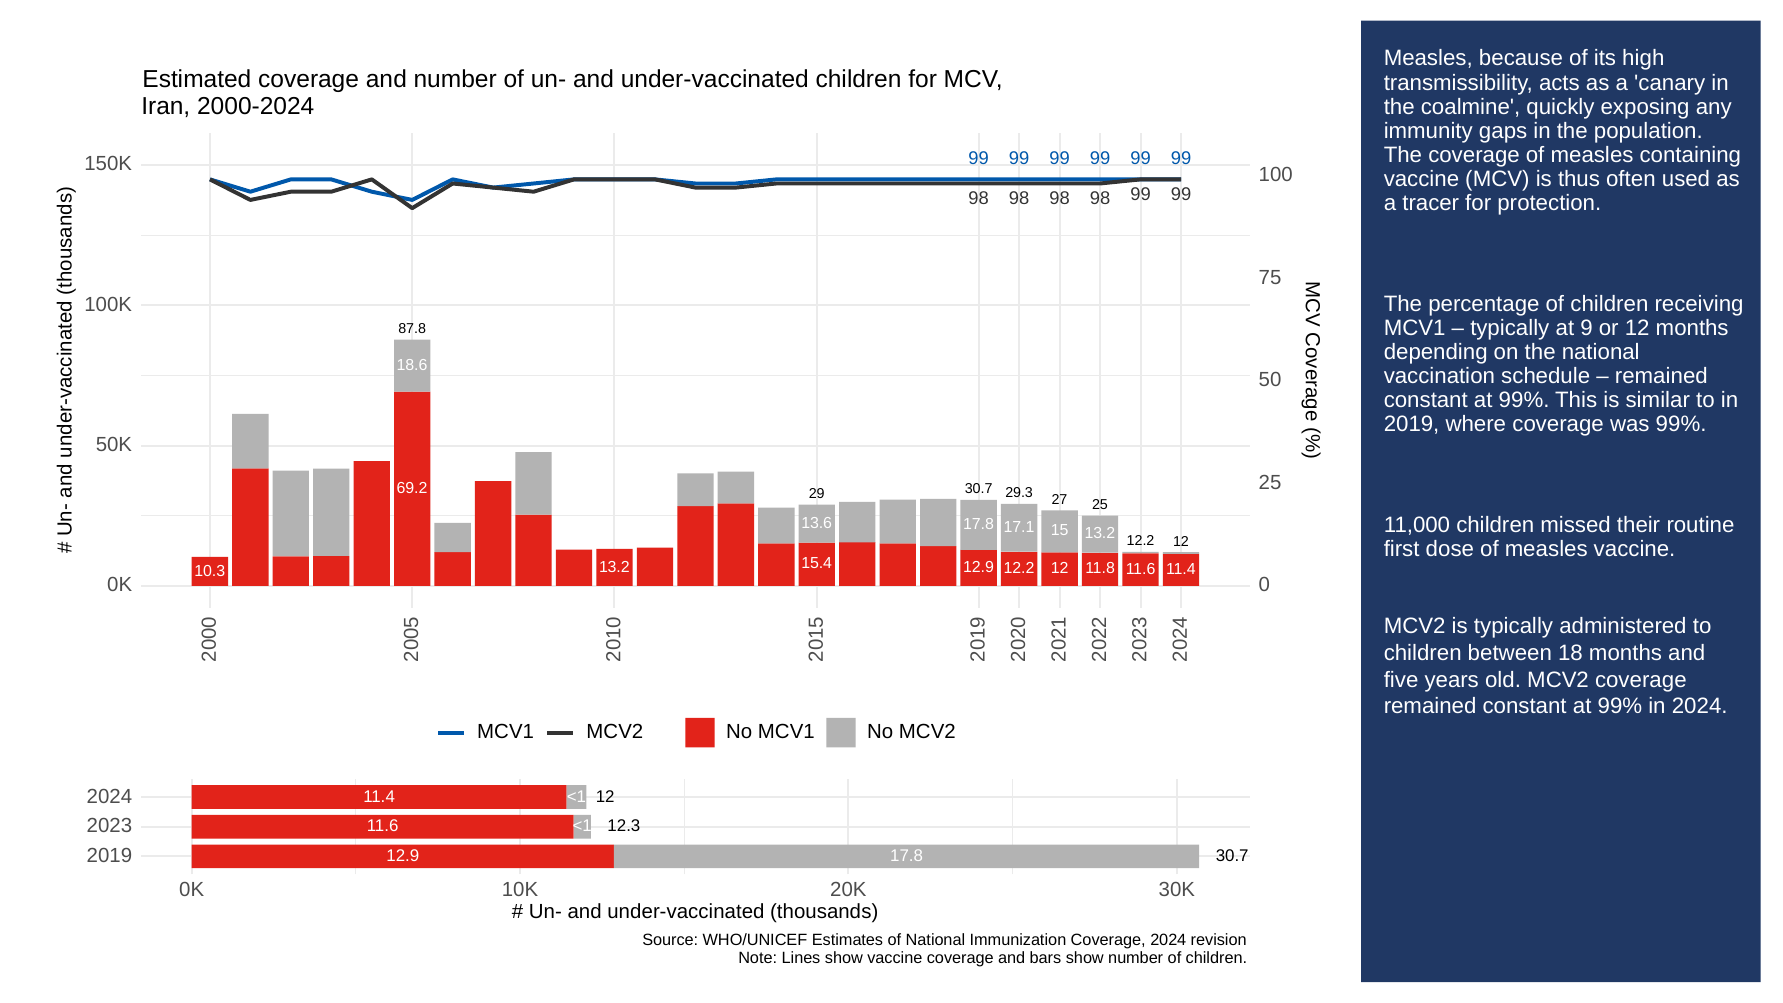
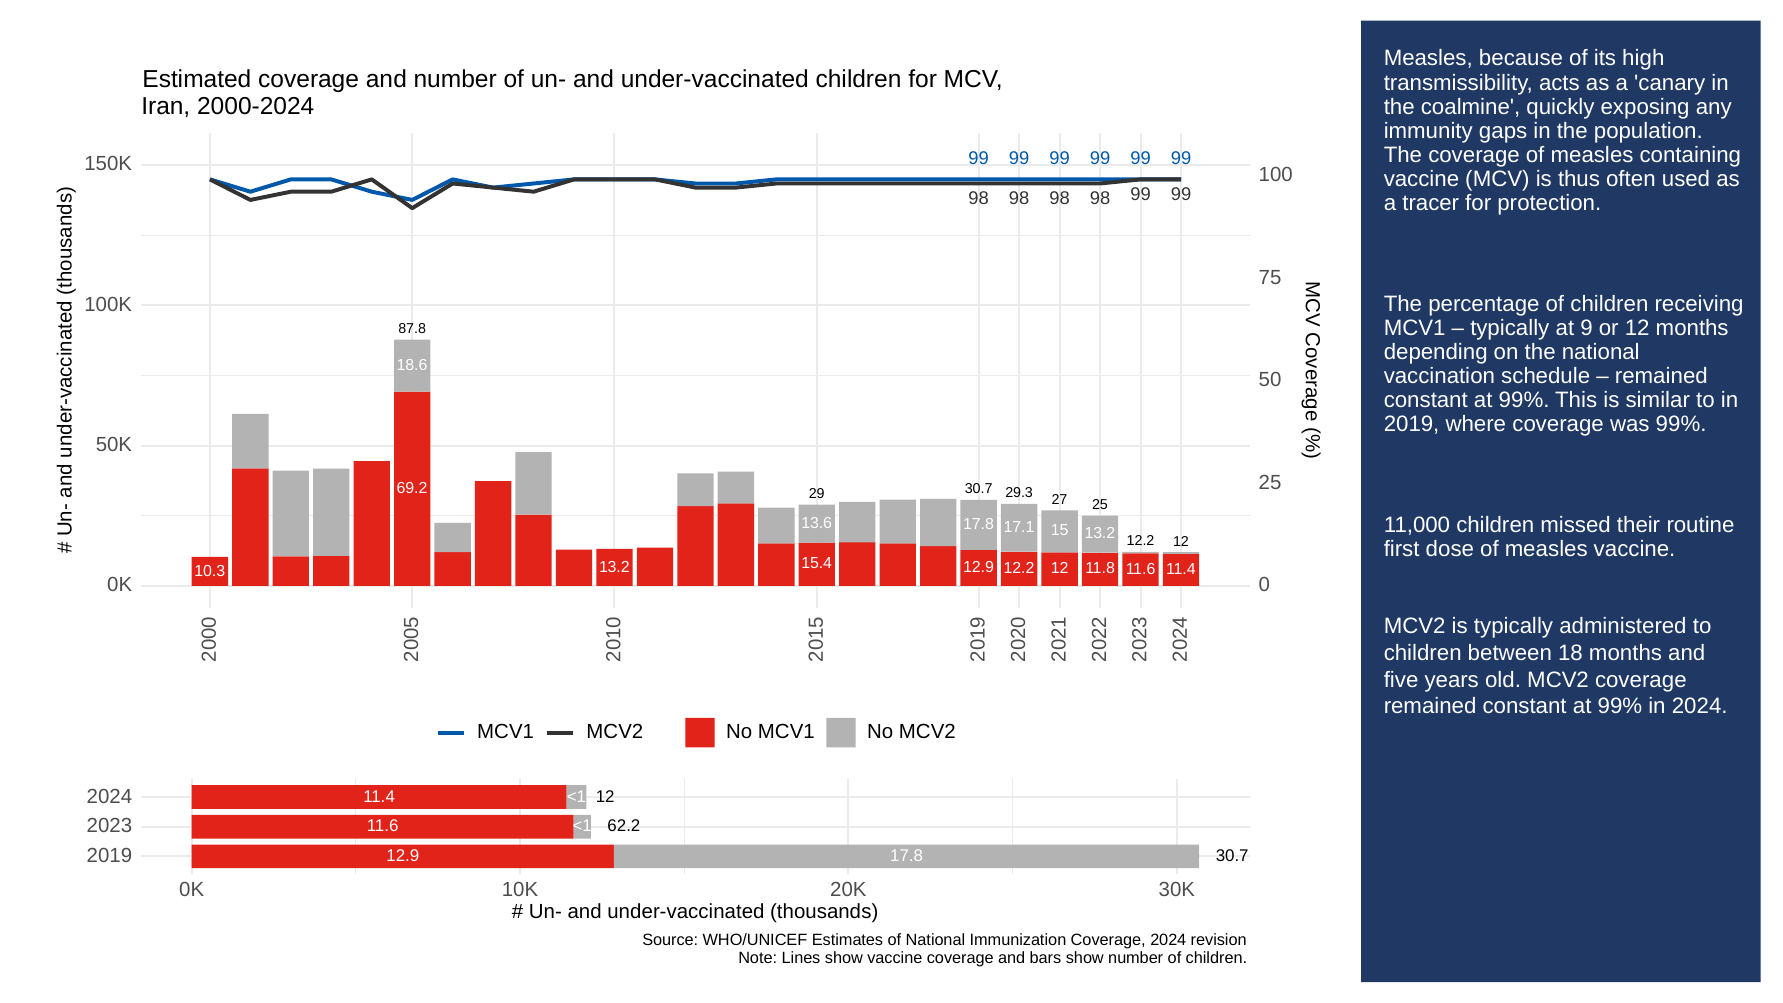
12.3: 12.3 -> 62.2
